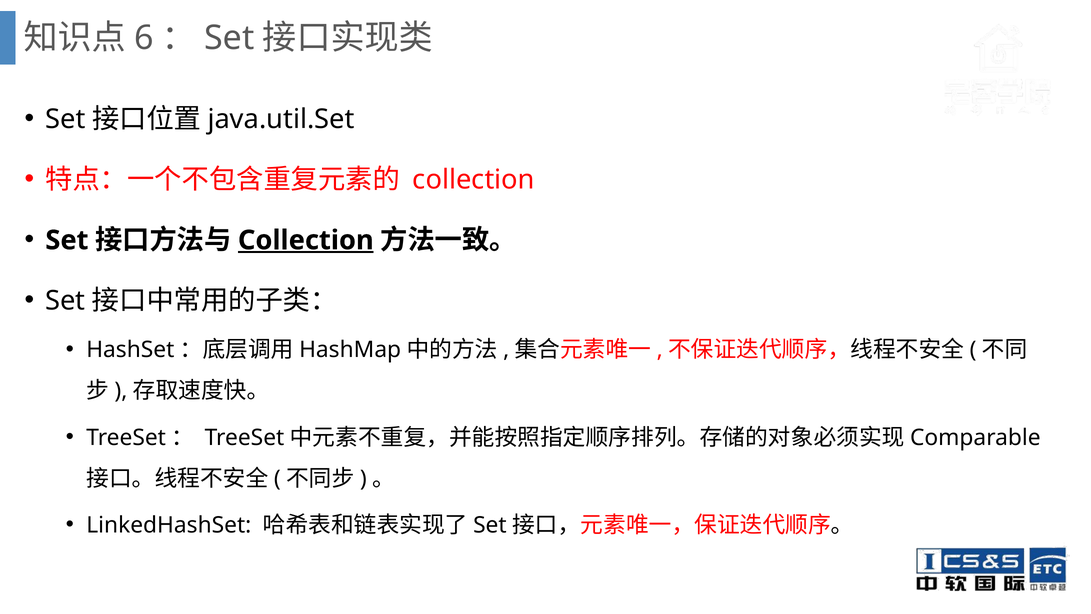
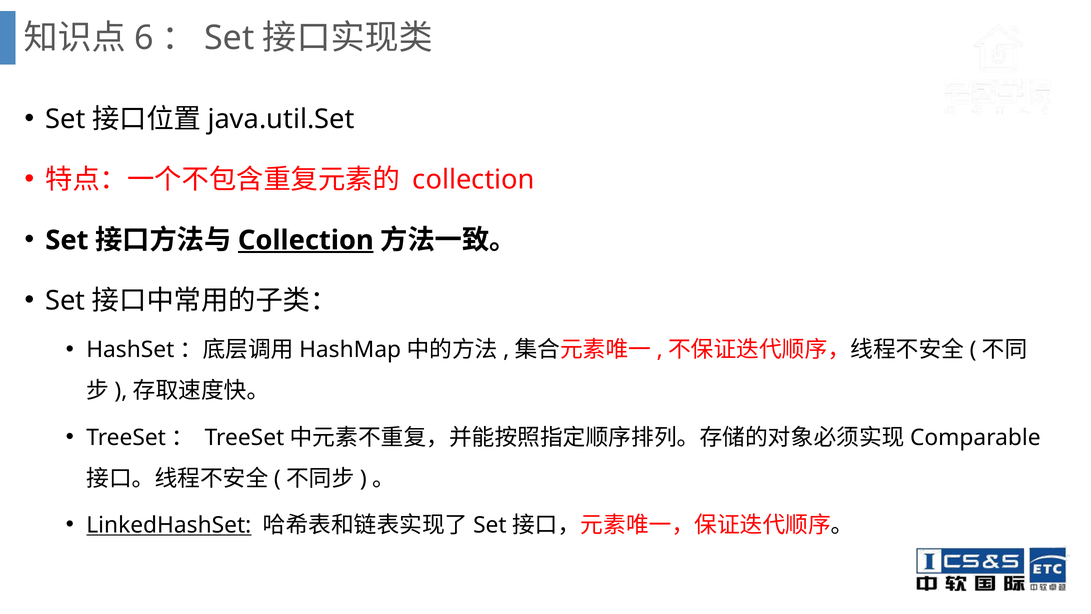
LinkedHashSet underline: none -> present
